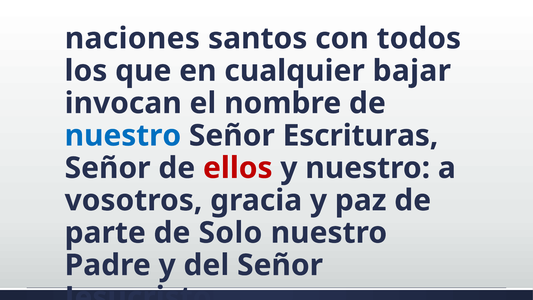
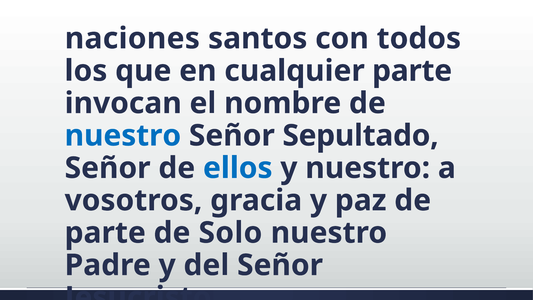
cualquier bajar: bajar -> parte
Escrituras: Escrituras -> Sepultado
ellos colour: red -> blue
